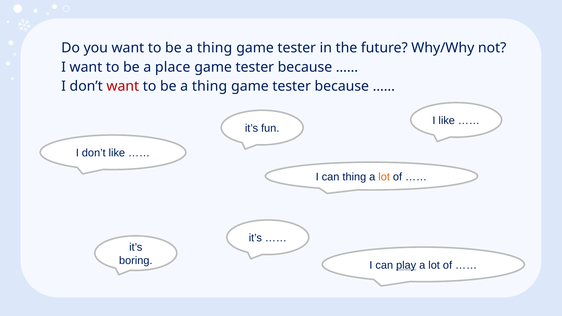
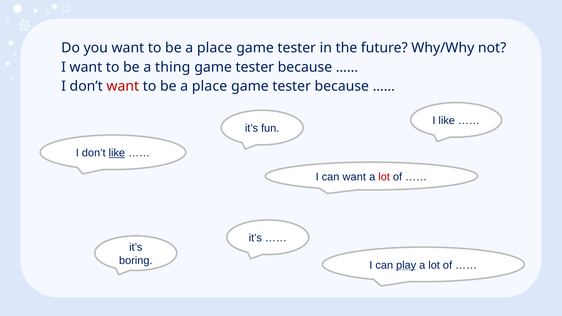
thing at (215, 48): thing -> place
place: place -> thing
thing at (210, 86): thing -> place
like at (117, 153) underline: none -> present
can thing: thing -> want
lot at (384, 177) colour: orange -> red
